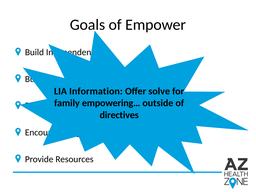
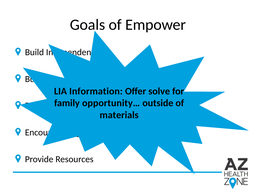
empowering…: empowering… -> opportunity…
directives: directives -> materials
